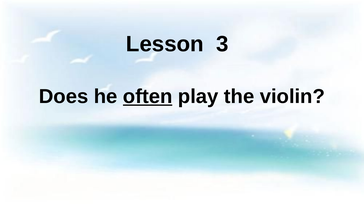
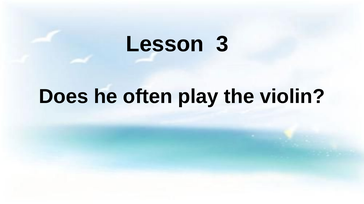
often underline: present -> none
